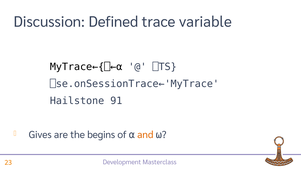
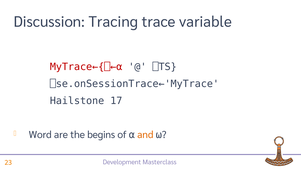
Defined: Defined -> Tracing
MyTrace←{⎕←⍺ colour: black -> red
91: 91 -> 17
Gives: Gives -> Word
